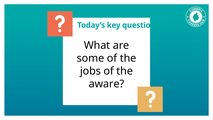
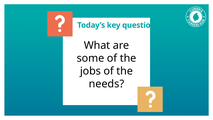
aware: aware -> needs
